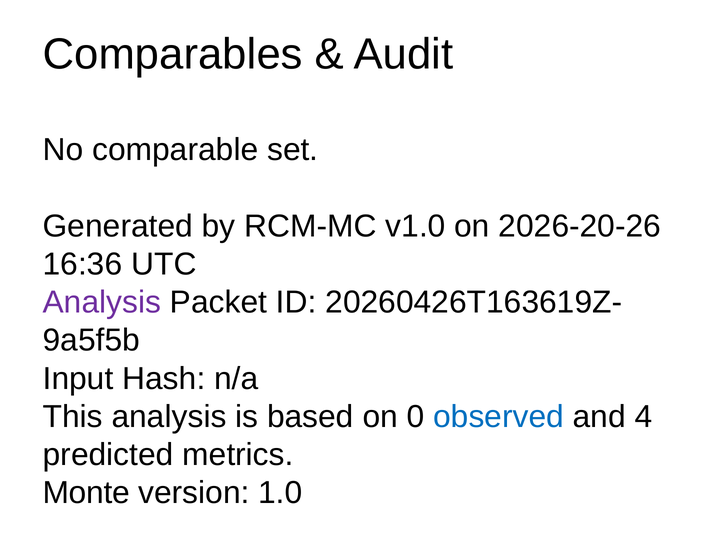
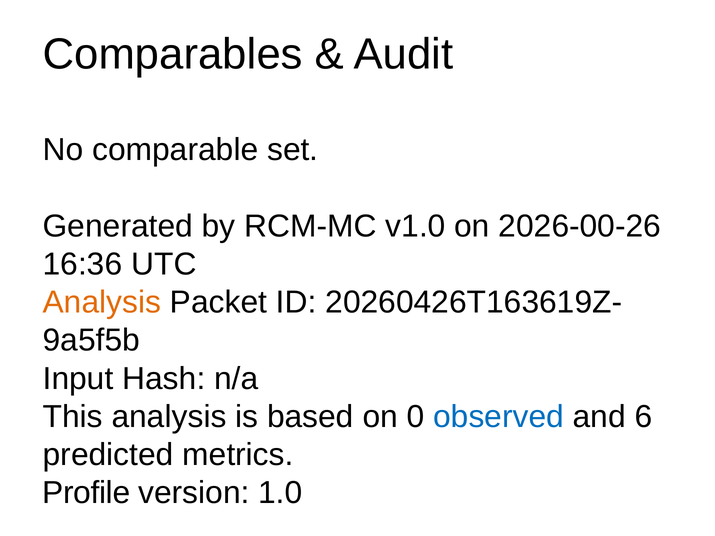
2026-20-26: 2026-20-26 -> 2026-00-26
Analysis at (102, 303) colour: purple -> orange
4: 4 -> 6
Monte: Monte -> Profile
